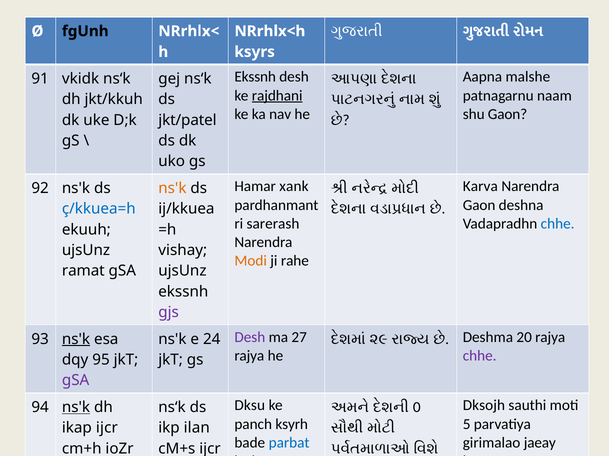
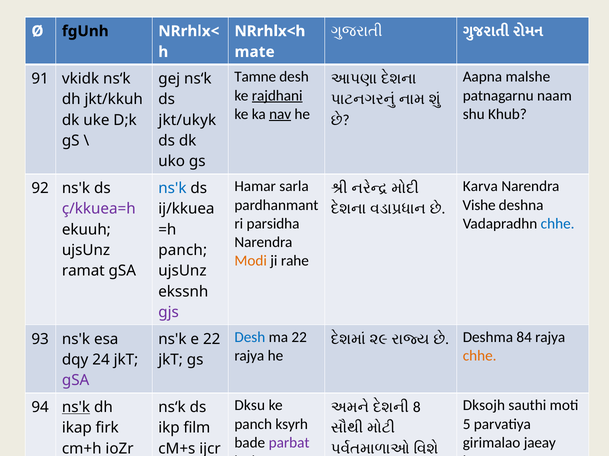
ksyrs: ksyrs -> mate
Ekssnh at (255, 77): Ekssnh -> Tamne
nav underline: none -> present
shu Gaon: Gaon -> Khub
jkt/patel: jkt/patel -> jkt/ukyk
xank: xank -> sarla
ns'k at (172, 188) colour: orange -> blue
Gaon at (479, 205): Gaon -> Vishe
ç/kkuea=h colour: blue -> purple
sarerash: sarerash -> parsidha
vishay at (183, 251): vishay -> panch
Desh at (250, 338) colour: purple -> blue
ma 27: 27 -> 22
20: 20 -> 84
ns'k at (76, 340) underline: present -> none
e 24: 24 -> 22
chhe at (480, 356) colour: purple -> orange
95: 95 -> 24
0: 0 -> 8
ikap ijcr: ijcr -> firk
ilan: ilan -> film
parbat colour: blue -> purple
